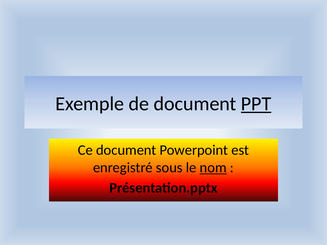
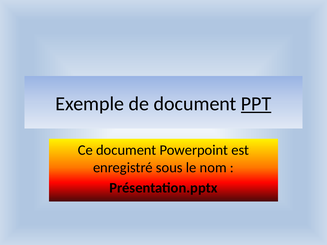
nom underline: present -> none
